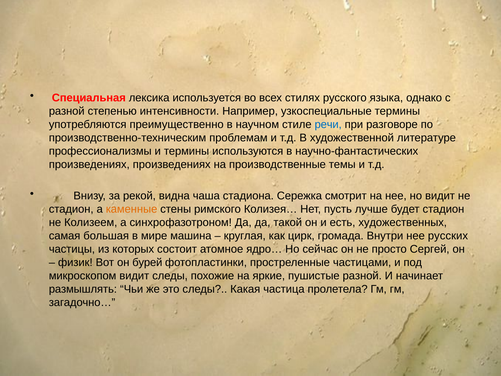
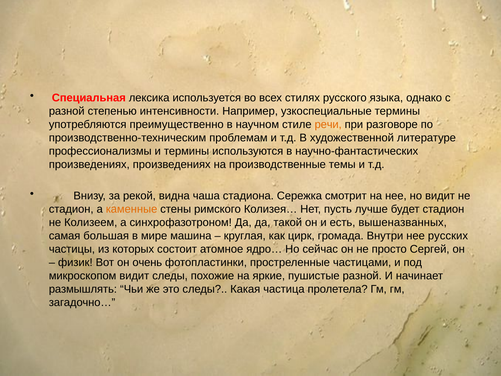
речи colour: blue -> orange
художественных: художественных -> вышеназванных
бурей: бурей -> очень
